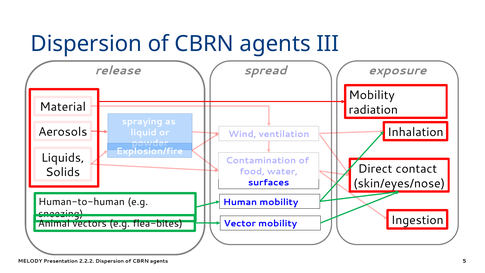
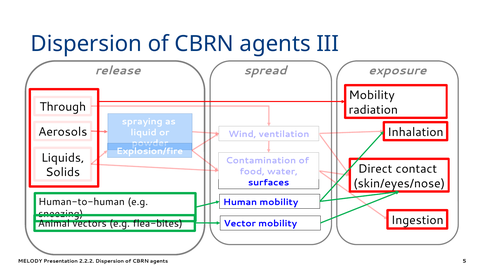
Material: Material -> Through
